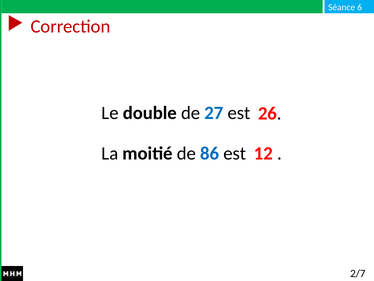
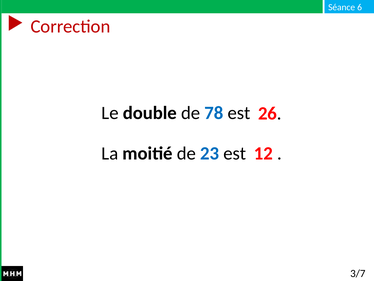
27: 27 -> 78
86: 86 -> 23
2/7: 2/7 -> 3/7
